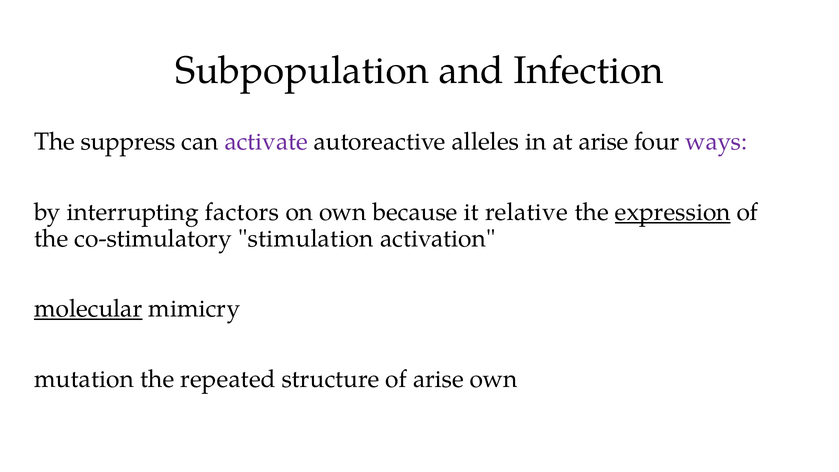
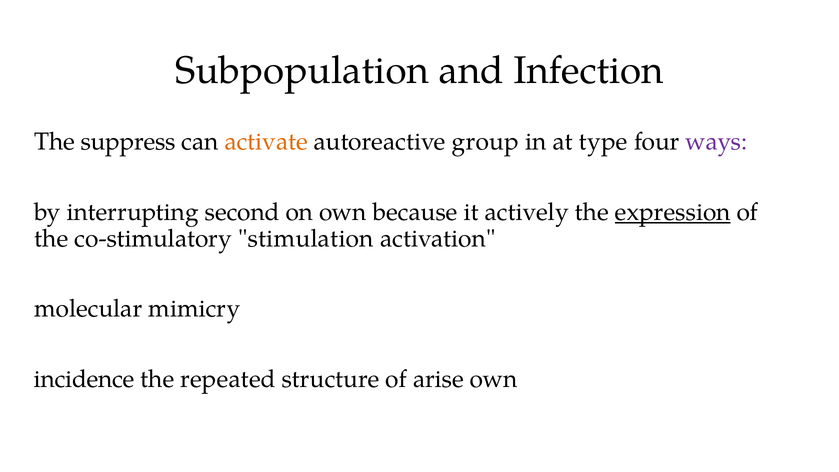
activate colour: purple -> orange
alleles: alleles -> group
at arise: arise -> type
factors: factors -> second
relative: relative -> actively
molecular underline: present -> none
mutation: mutation -> incidence
